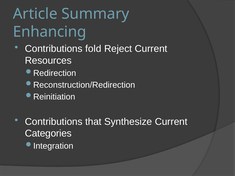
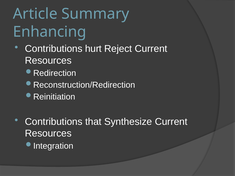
fold: fold -> hurt
Categories at (48, 134): Categories -> Resources
